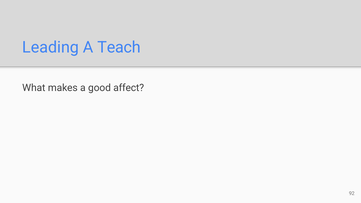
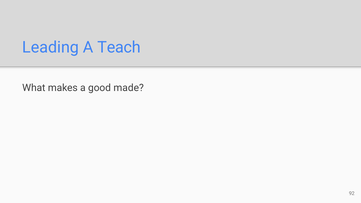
affect: affect -> made
